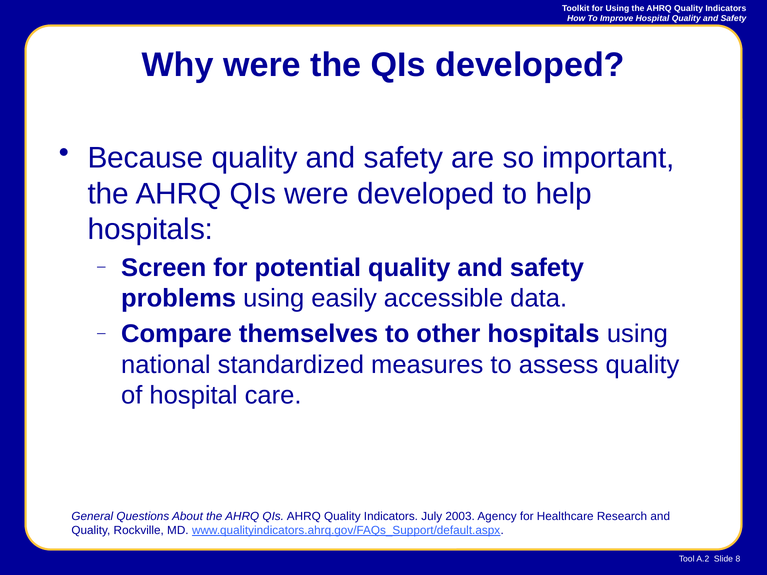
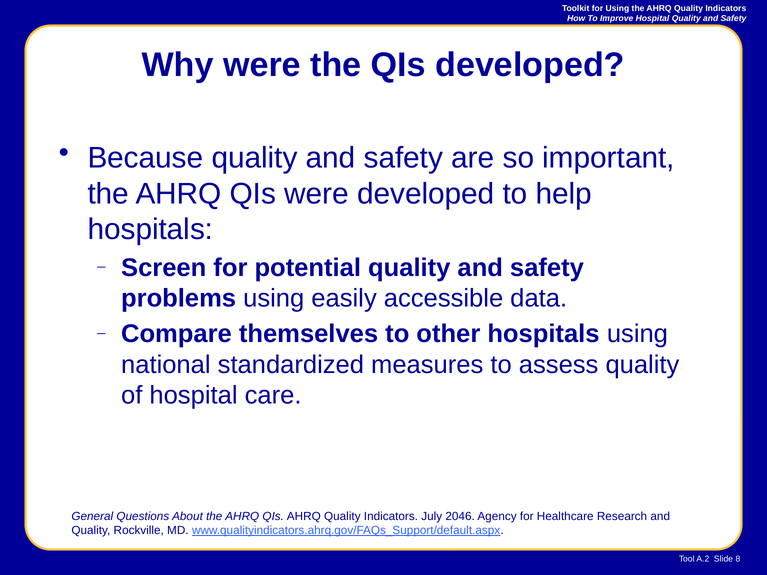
2003: 2003 -> 2046
